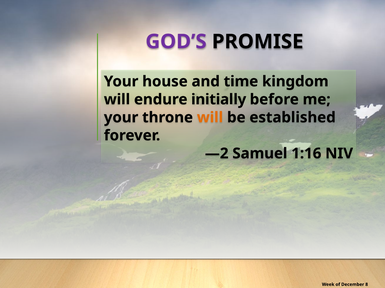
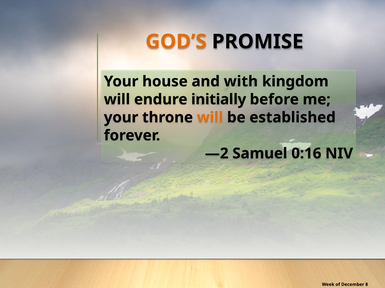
GOD’S colour: purple -> orange
time: time -> with
1:16: 1:16 -> 0:16
